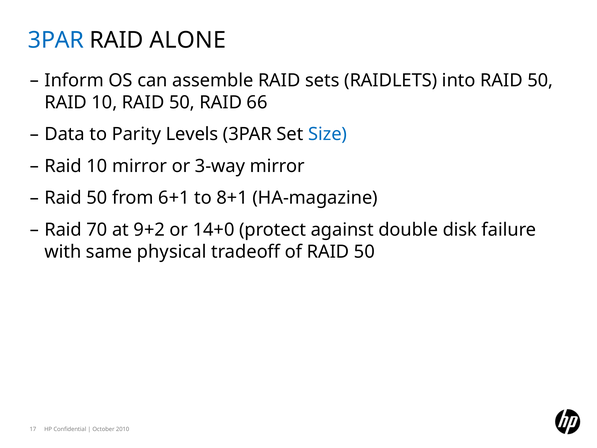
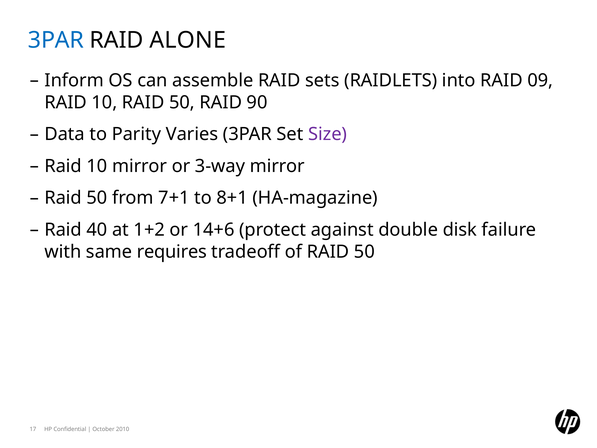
into RAID 50: 50 -> 09
66: 66 -> 90
Levels: Levels -> Varies
Size colour: blue -> purple
6+1: 6+1 -> 7+1
70: 70 -> 40
9+2: 9+2 -> 1+2
14+0: 14+0 -> 14+6
physical: physical -> requires
